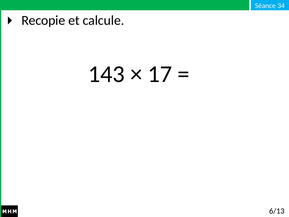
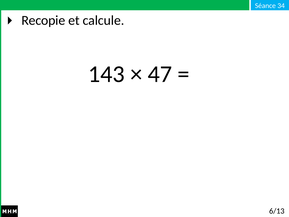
17: 17 -> 47
